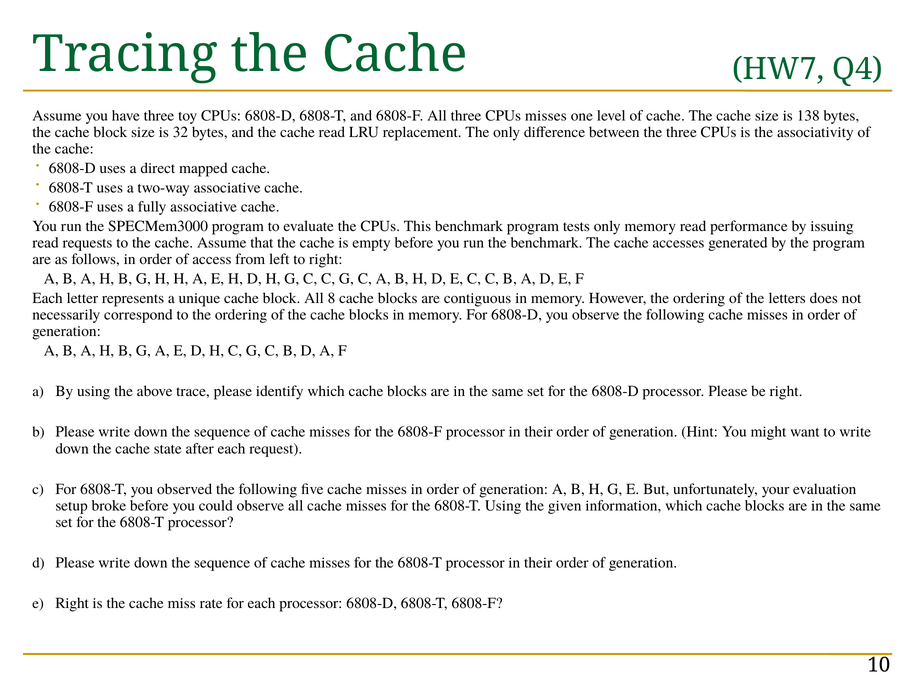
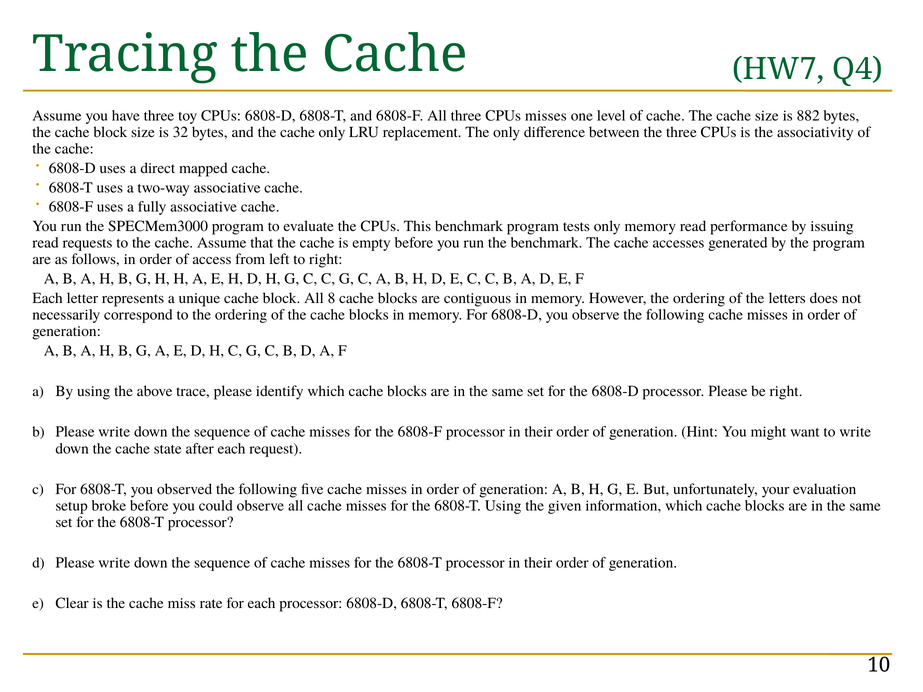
138: 138 -> 882
cache read: read -> only
e Right: Right -> Clear
